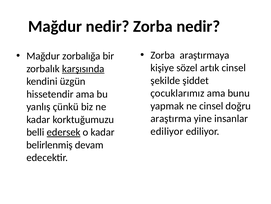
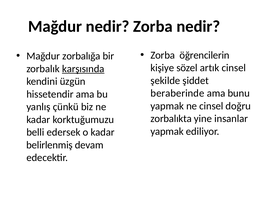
araştırmaya: araştırmaya -> öğrencilerin
çocuklarımız: çocuklarımız -> beraberinde
araştırma: araştırma -> zorbalıkta
ediliyor at (167, 131): ediliyor -> yapmak
edersek underline: present -> none
